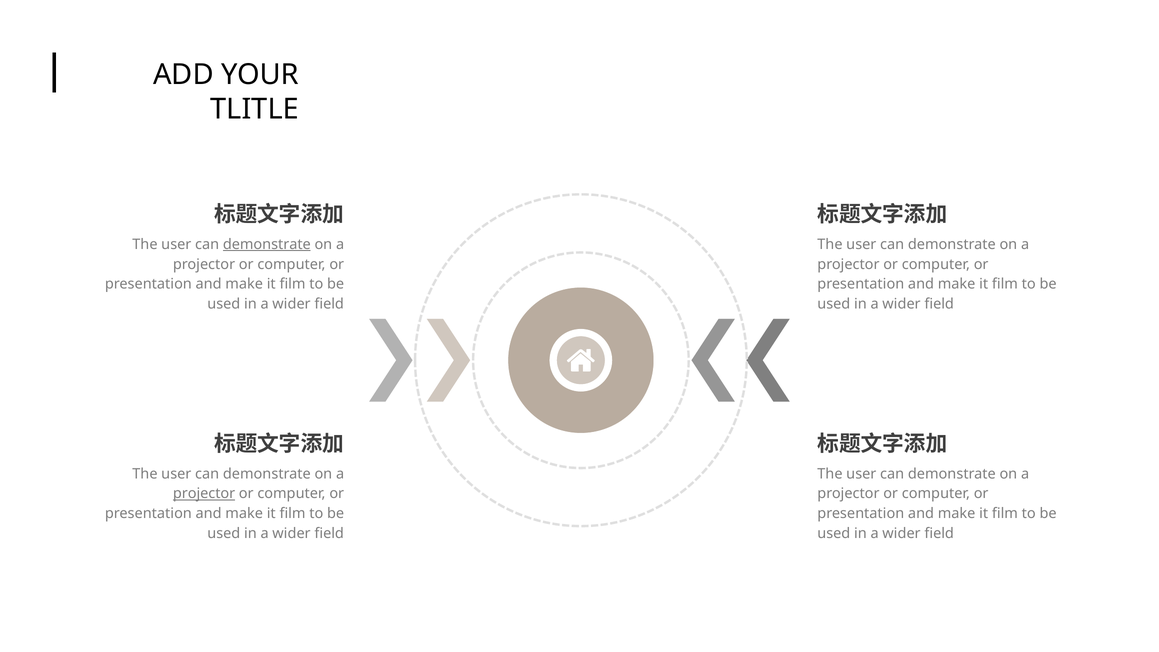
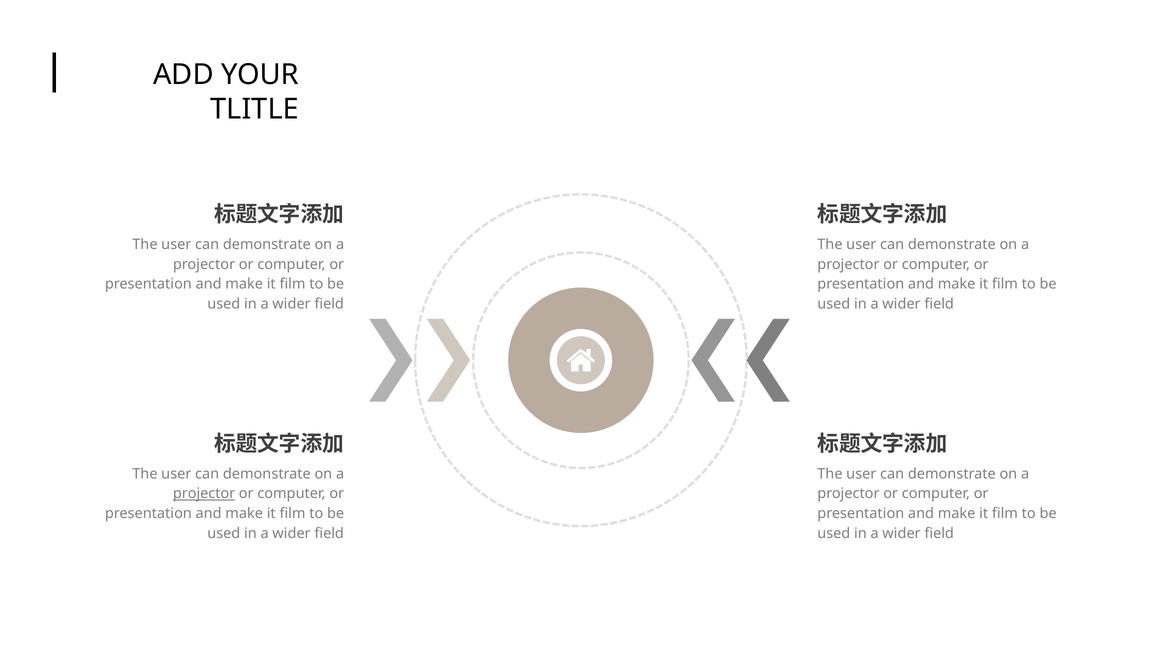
demonstrate at (267, 244) underline: present -> none
